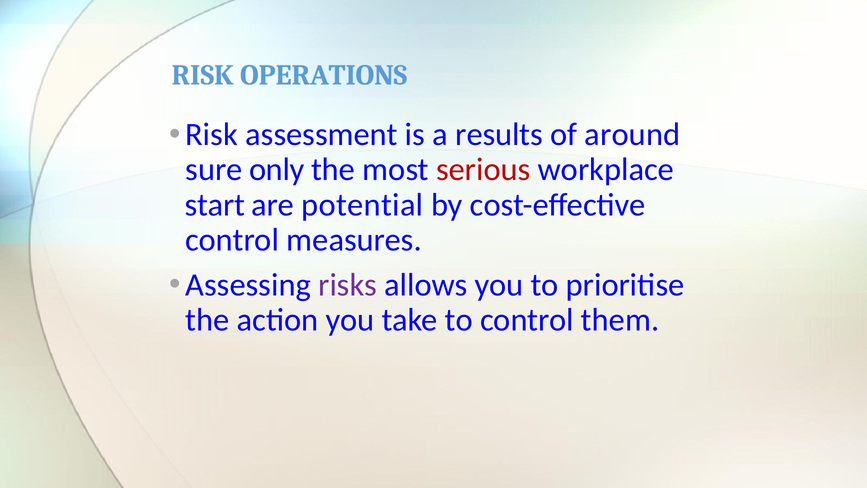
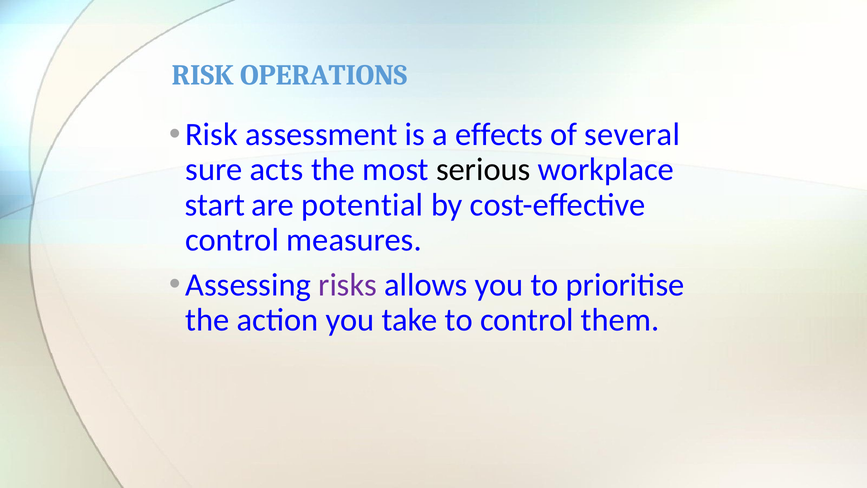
results: results -> effects
around: around -> several
only: only -> acts
serious colour: red -> black
